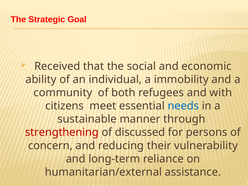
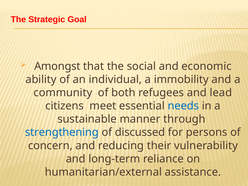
Received: Received -> Amongst
with: with -> lead
strengthening colour: red -> blue
